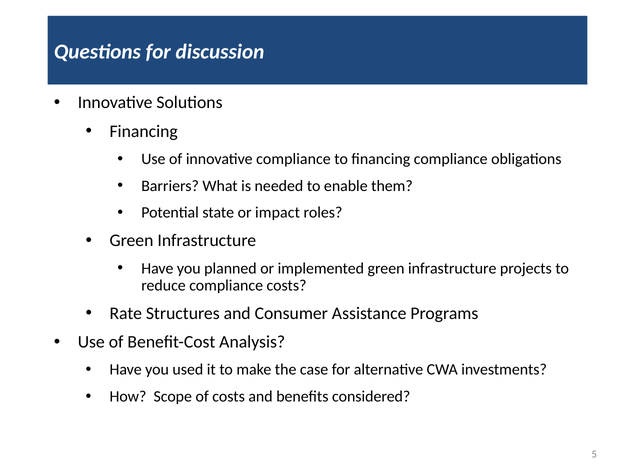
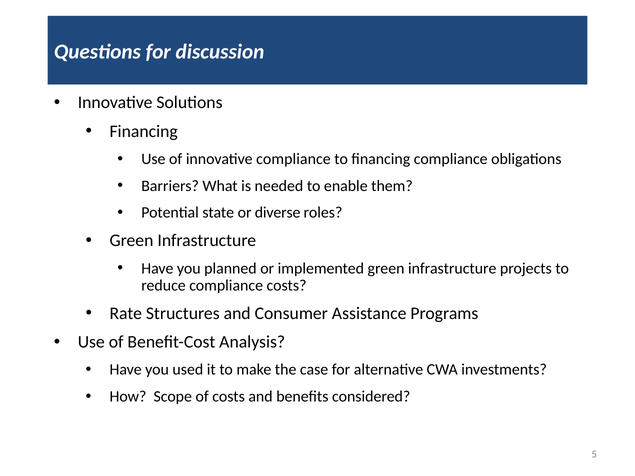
impact: impact -> diverse
